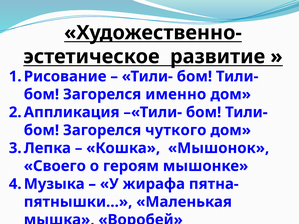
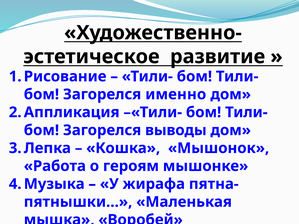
чуткого: чуткого -> выводы
Своего: Своего -> Работа
